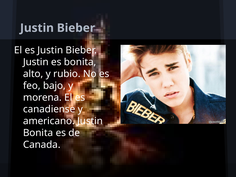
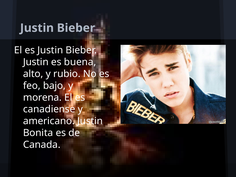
es bonita: bonita -> buena
